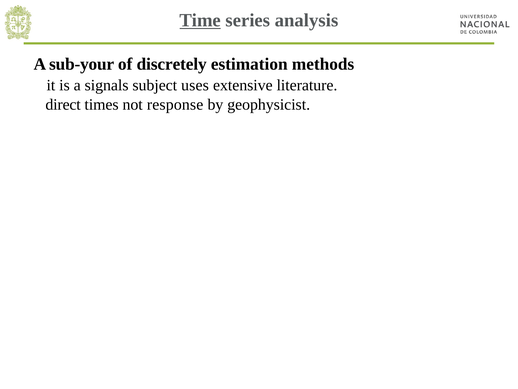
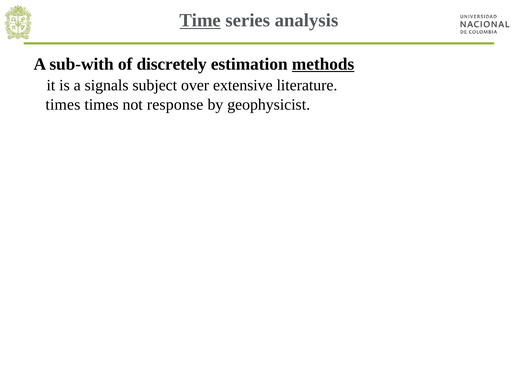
sub-your: sub-your -> sub-with
methods underline: none -> present
uses: uses -> over
direct at (63, 104): direct -> times
